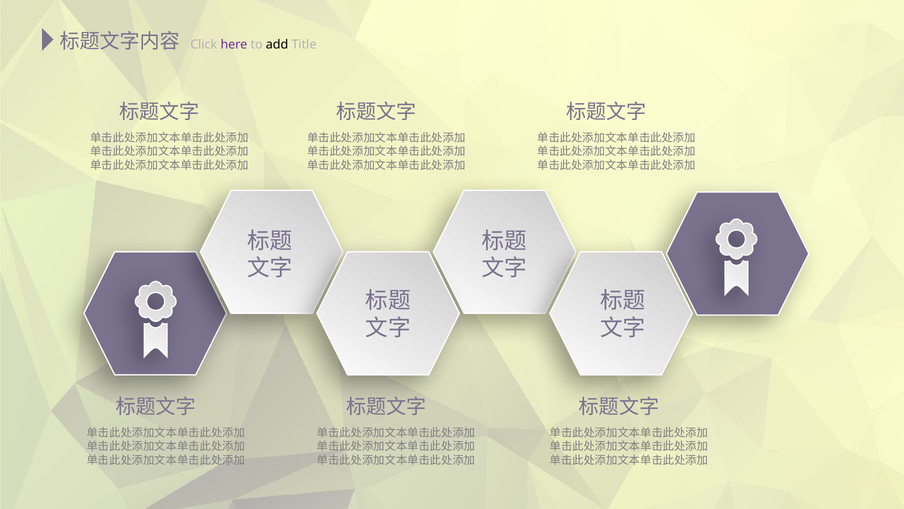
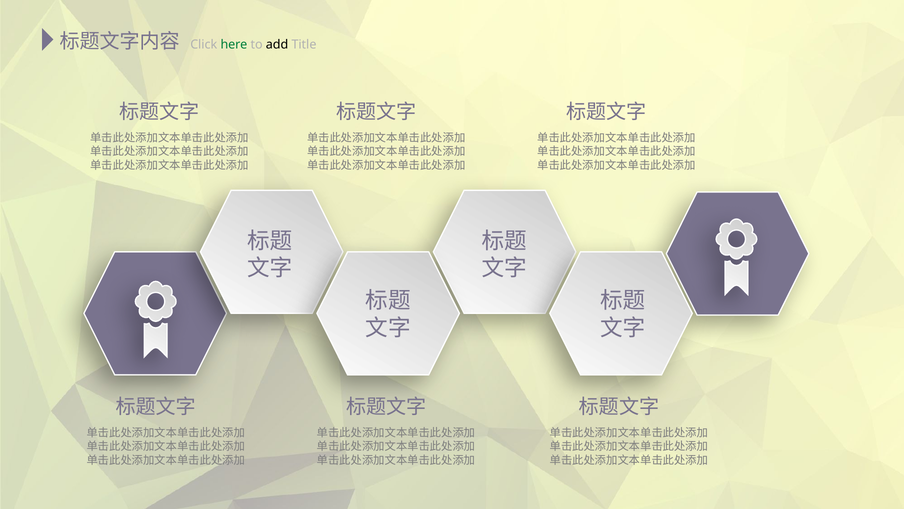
here colour: purple -> green
